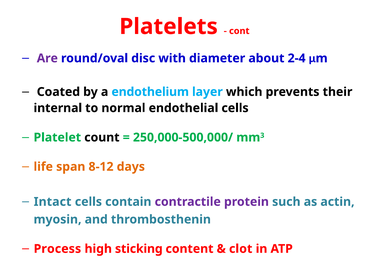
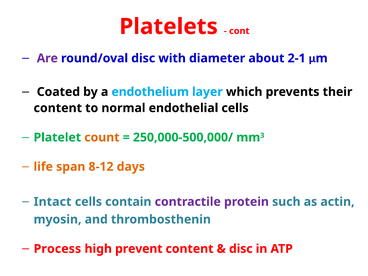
2-4: 2-4 -> 2-1
internal at (58, 108): internal -> content
count colour: black -> orange
sticking: sticking -> prevent
clot at (241, 249): clot -> disc
